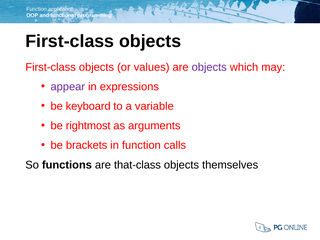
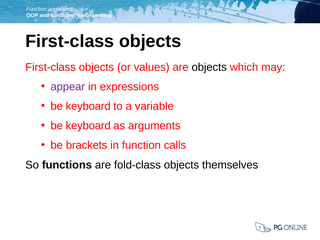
objects at (209, 67) colour: purple -> black
rightmost at (88, 126): rightmost -> keyboard
that-class: that-class -> fold-class
